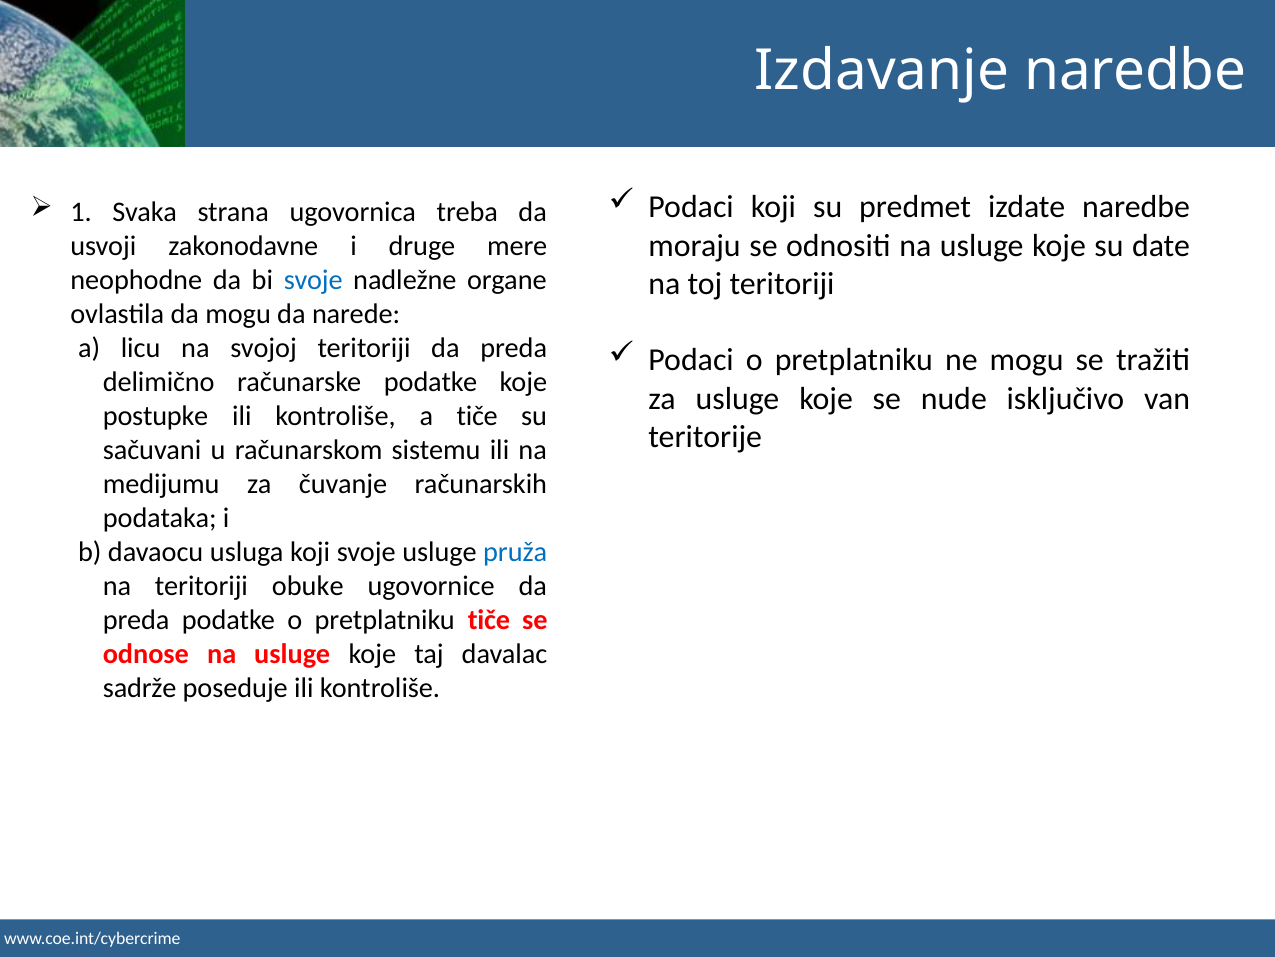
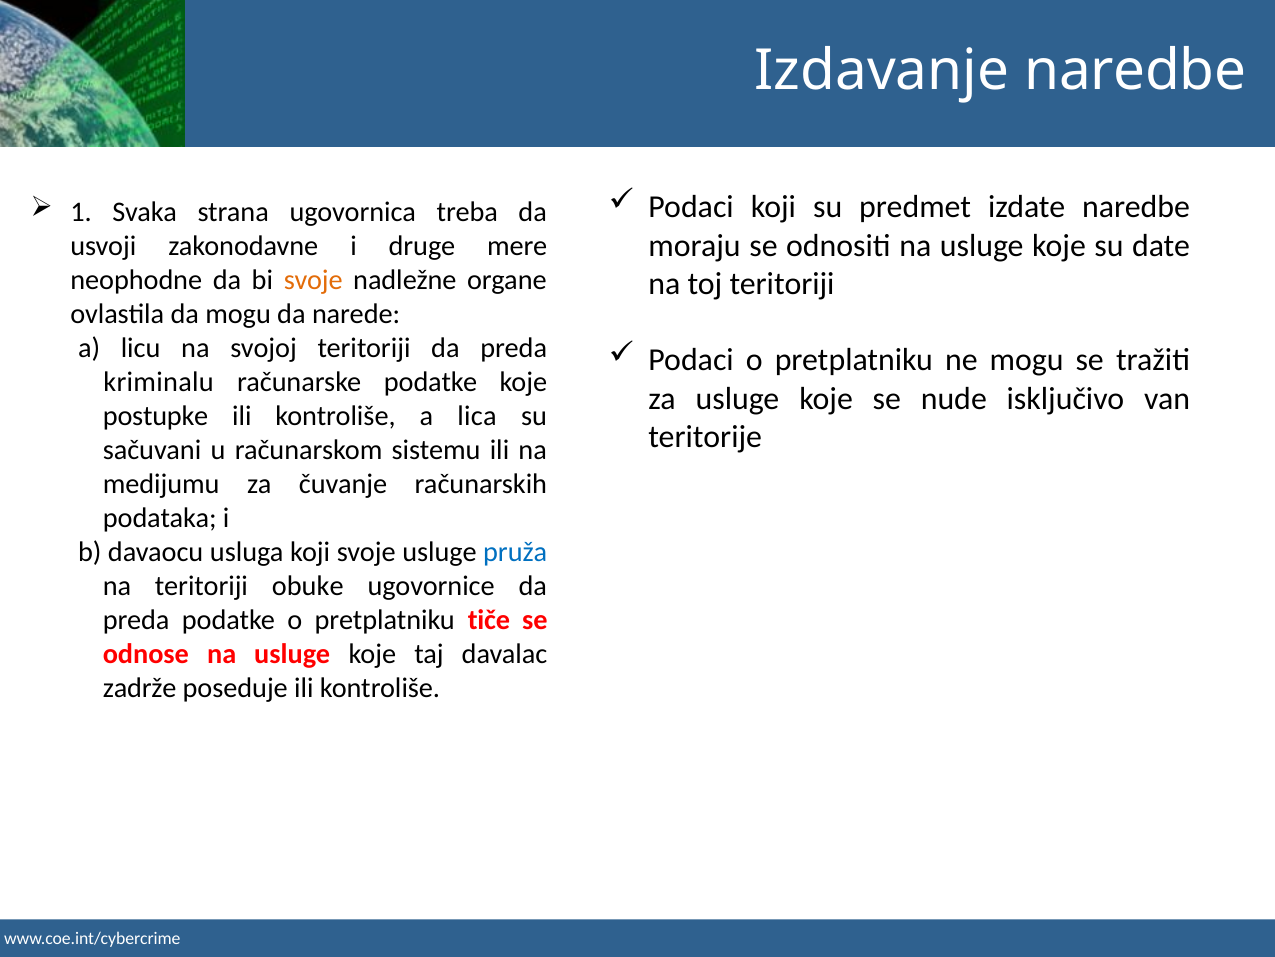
svoje at (313, 280) colour: blue -> orange
delimično: delimično -> kriminalu
a tiče: tiče -> lica
sadrže: sadrže -> zadrže
